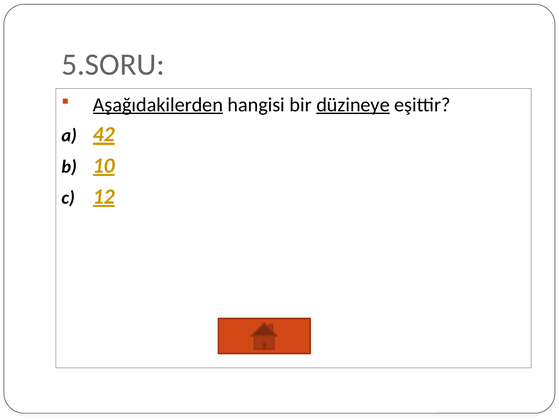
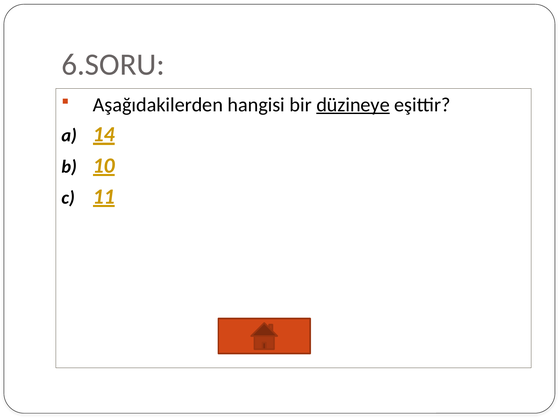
5.SORU: 5.SORU -> 6.SORU
Aşağıdakilerden underline: present -> none
42: 42 -> 14
12: 12 -> 11
